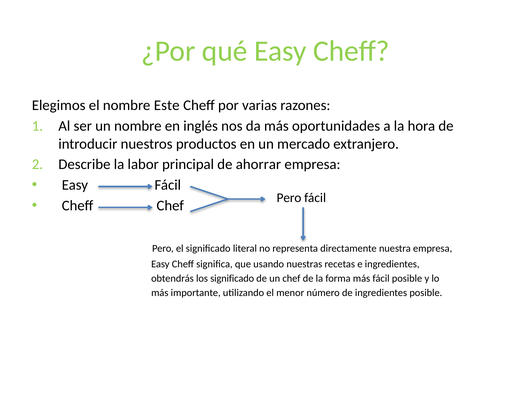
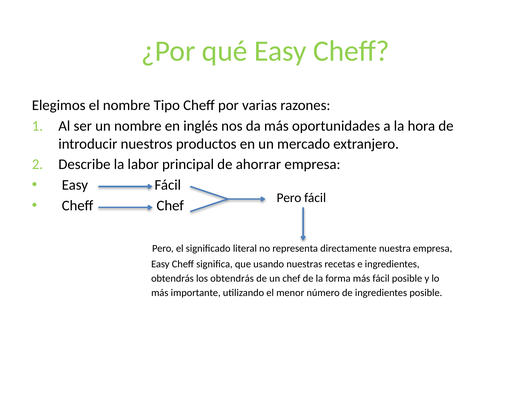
Este: Este -> Tipo
los significado: significado -> obtendrás
